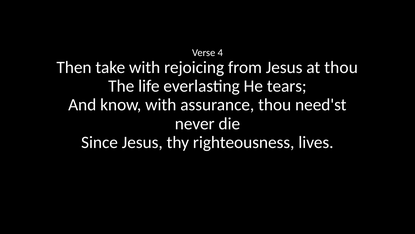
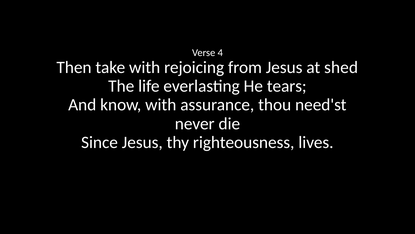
at thou: thou -> shed
